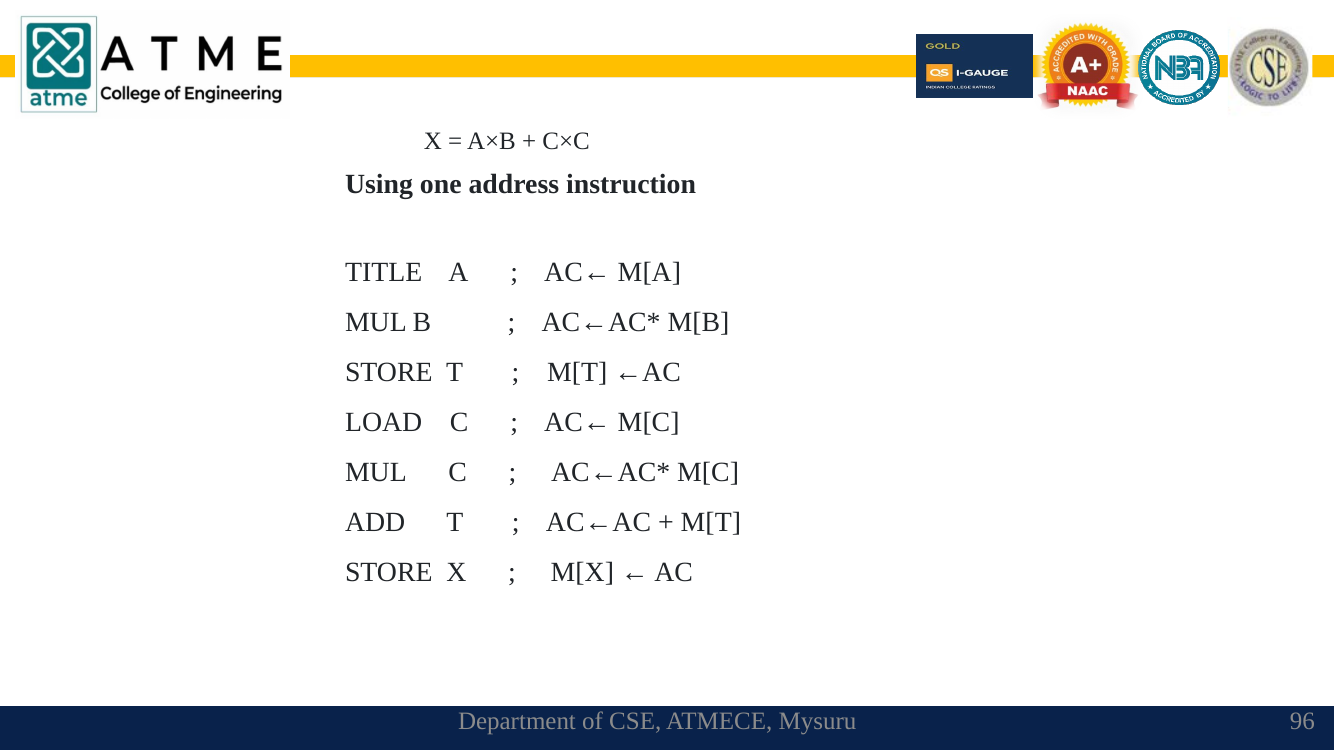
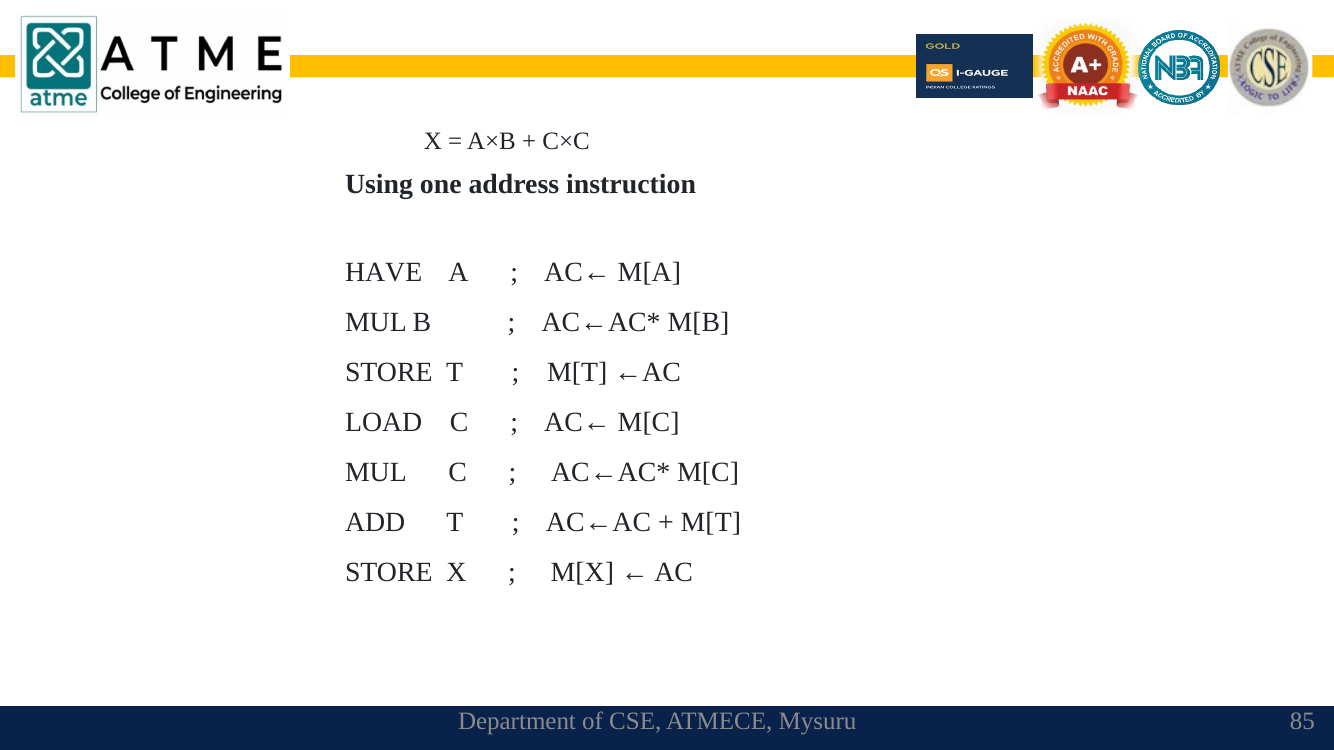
TITLE: TITLE -> HAVE
96: 96 -> 85
